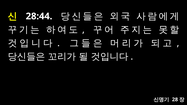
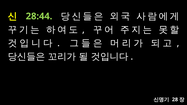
28:44 colour: white -> light green
